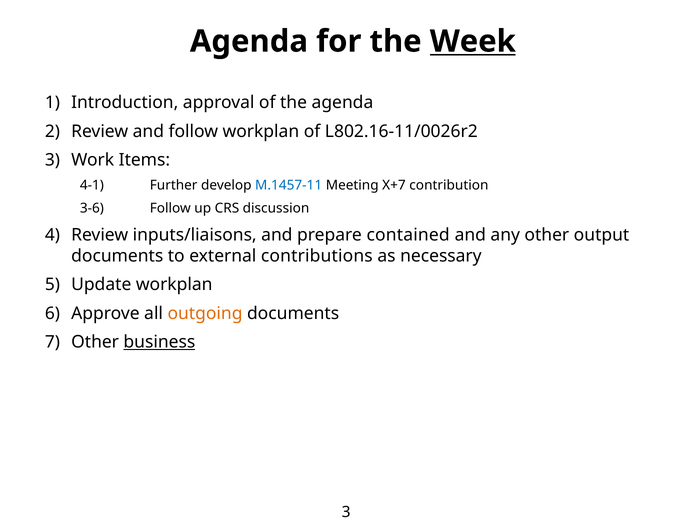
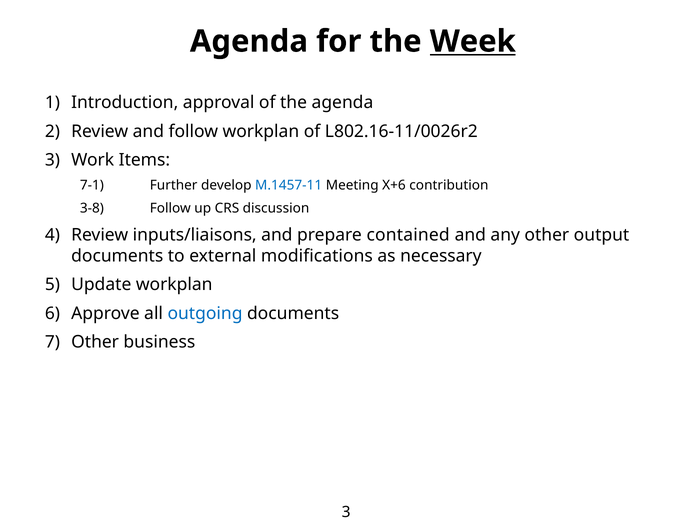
4-1: 4-1 -> 7-1
X+7: X+7 -> X+6
3-6: 3-6 -> 3-8
contributions: contributions -> modifications
outgoing colour: orange -> blue
business underline: present -> none
